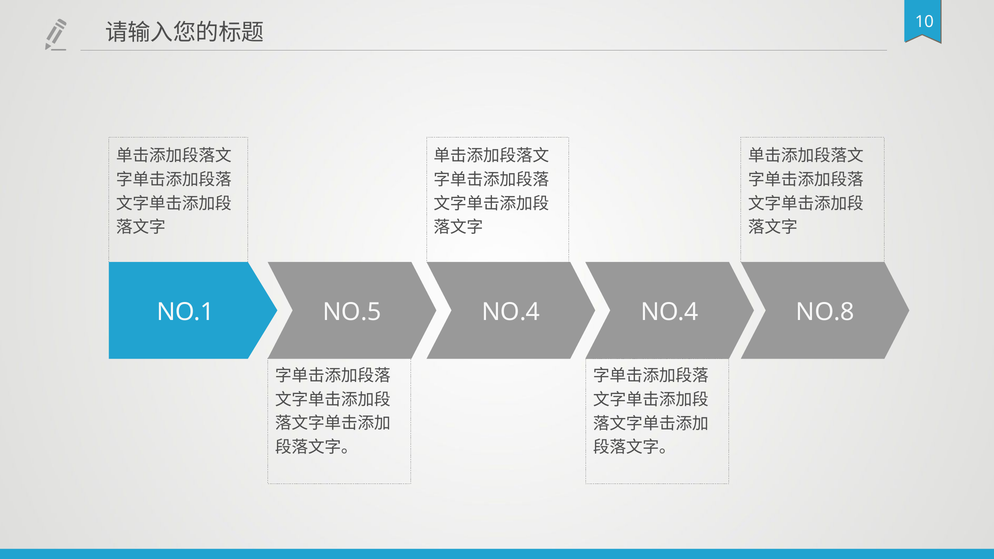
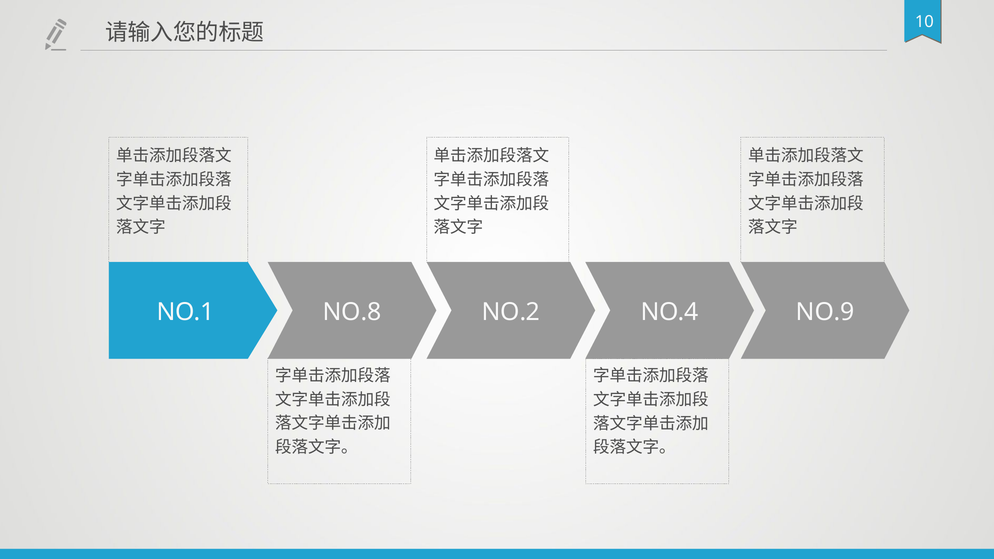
NO.5: NO.5 -> NO.8
NO.1 NO.4: NO.4 -> NO.2
NO.8: NO.8 -> NO.9
